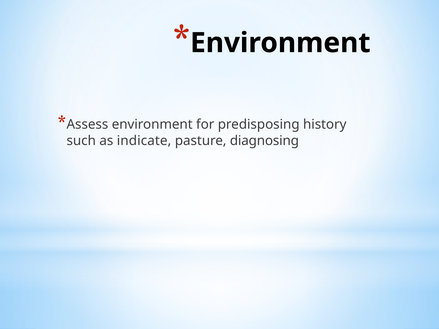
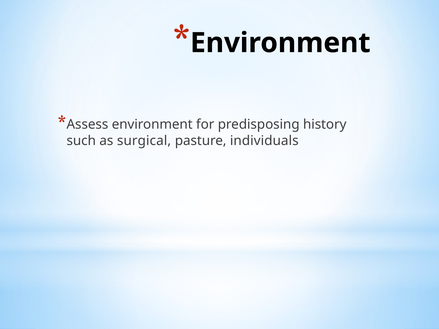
indicate: indicate -> surgical
diagnosing: diagnosing -> individuals
